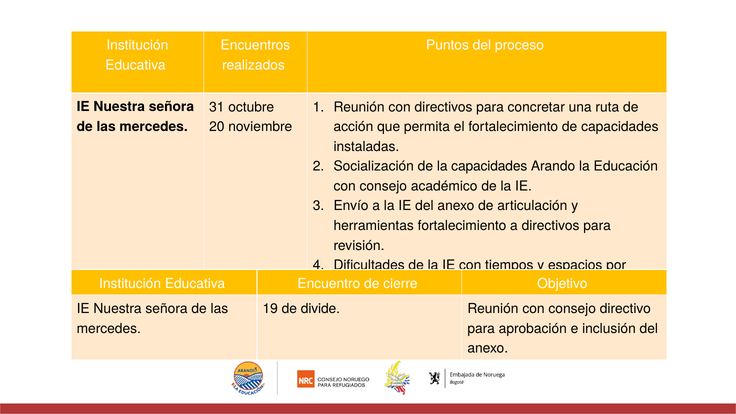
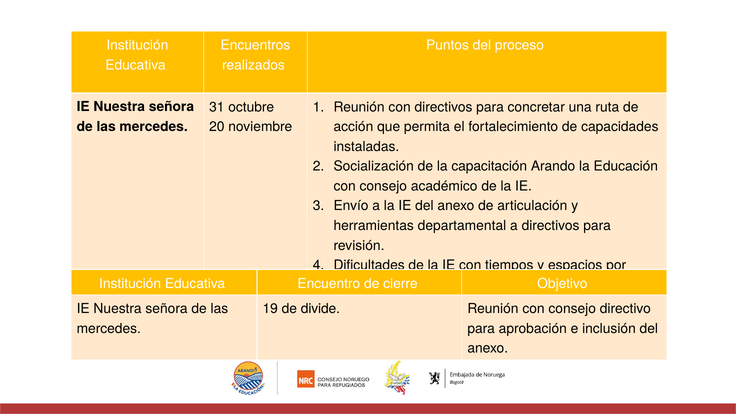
la capacidades: capacidades -> capacitación
herramientas fortalecimiento: fortalecimiento -> departamental
